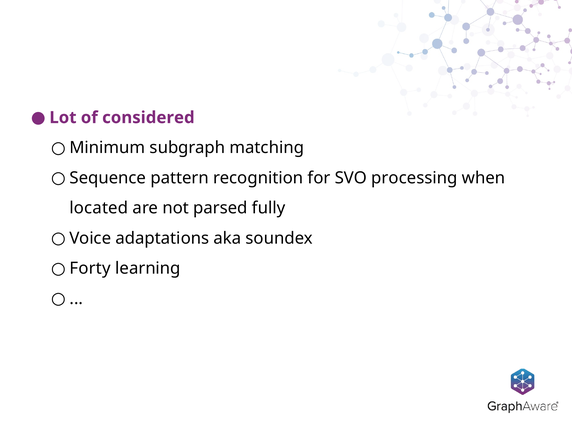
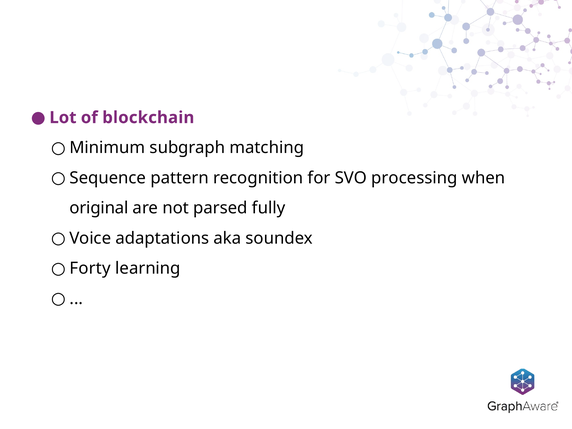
considered: considered -> blockchain
located: located -> original
